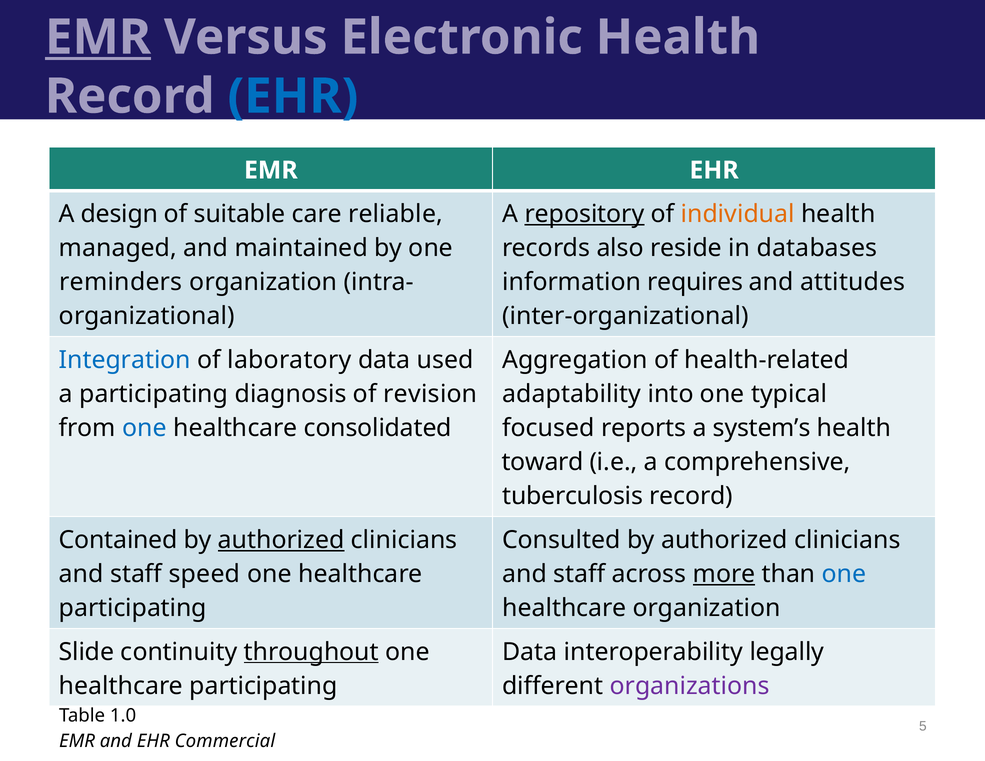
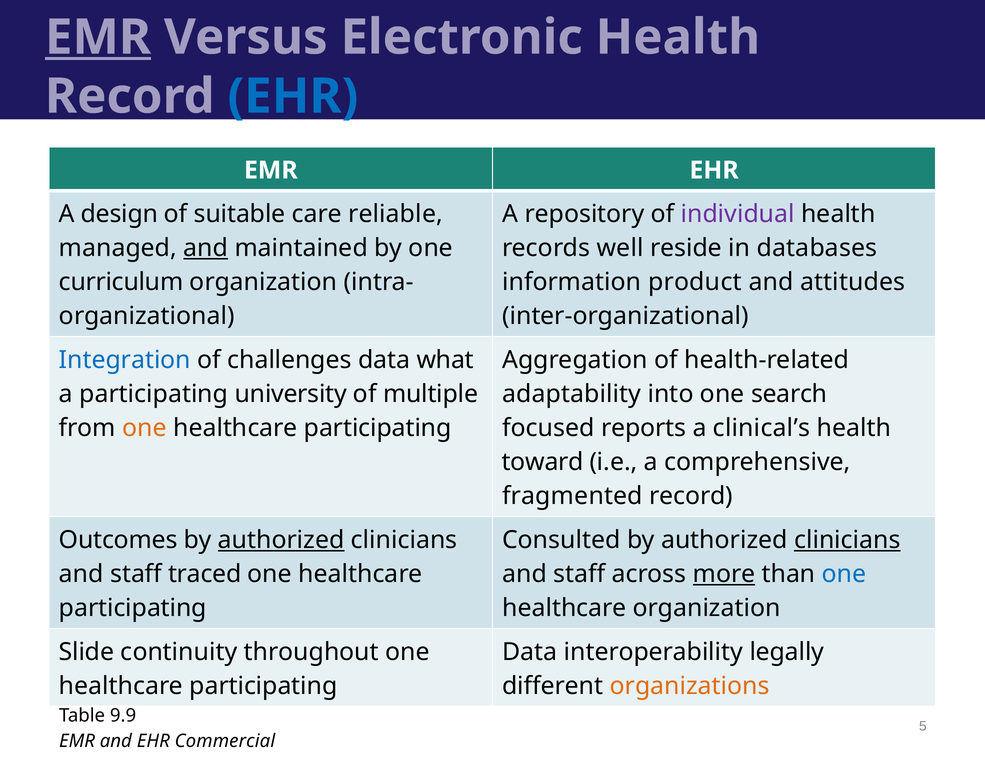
repository underline: present -> none
individual colour: orange -> purple
and at (206, 248) underline: none -> present
also: also -> well
reminders: reminders -> curriculum
requires: requires -> product
laboratory: laboratory -> challenges
used: used -> what
diagnosis: diagnosis -> university
revision: revision -> multiple
typical: typical -> search
one at (144, 428) colour: blue -> orange
consolidated at (378, 428): consolidated -> participating
system’s: system’s -> clinical’s
tuberculosis: tuberculosis -> fragmented
Contained: Contained -> Outcomes
clinicians at (847, 540) underline: none -> present
speed: speed -> traced
throughout underline: present -> none
organizations colour: purple -> orange
1.0: 1.0 -> 9.9
